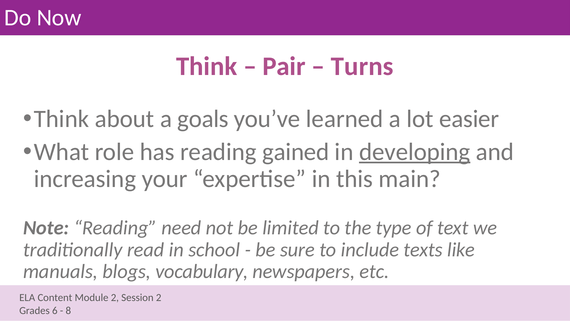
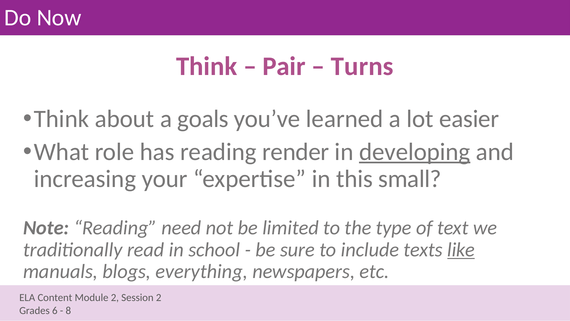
gained: gained -> render
main: main -> small
like underline: none -> present
vocabulary: vocabulary -> everything
